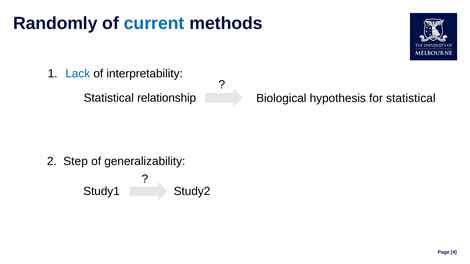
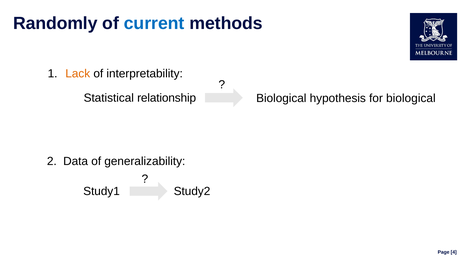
Lack colour: blue -> orange
for statistical: statistical -> biological
Step: Step -> Data
